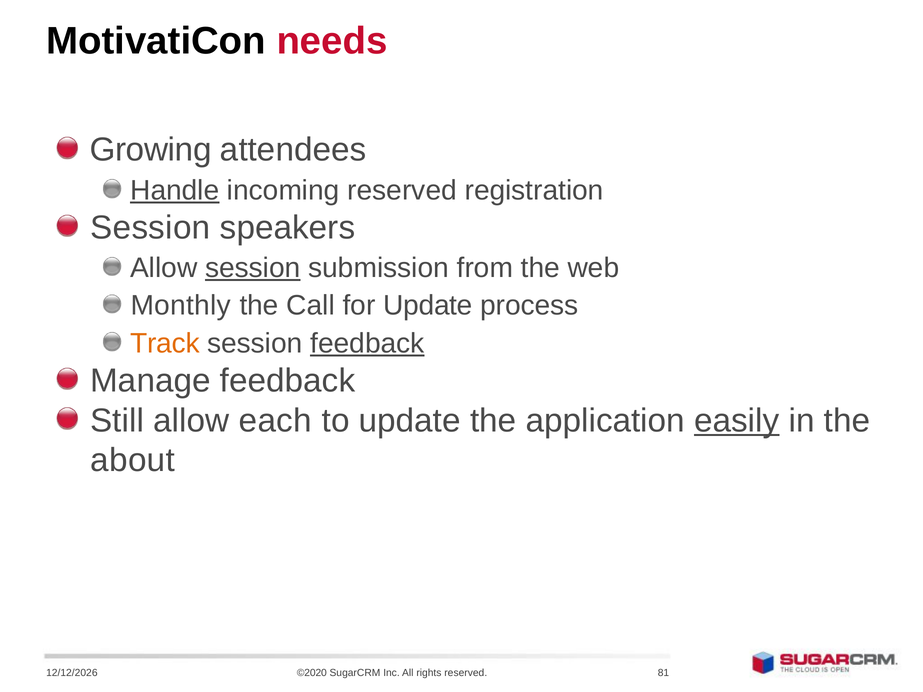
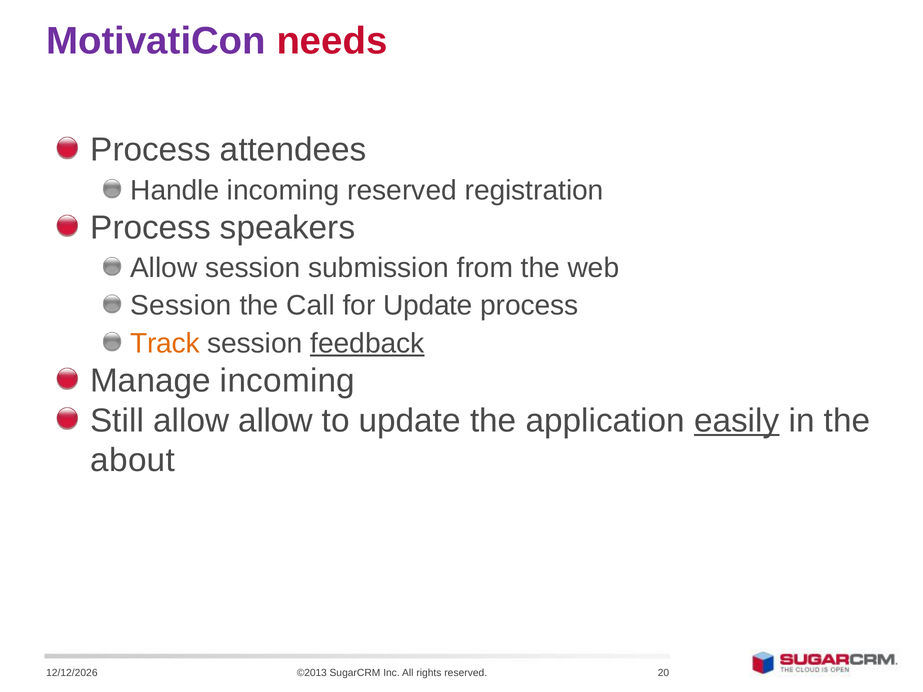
MotivatiCon colour: black -> purple
Growing at (151, 150): Growing -> Process
Handle underline: present -> none
Session at (150, 228): Session -> Process
session at (253, 268) underline: present -> none
Monthly at (181, 306): Monthly -> Session
Manage feedback: feedback -> incoming
allow each: each -> allow
©2020: ©2020 -> ©2013
81: 81 -> 20
